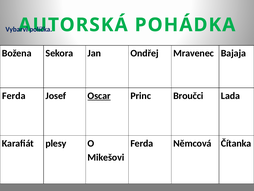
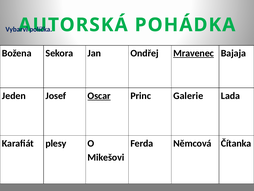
Mravenec underline: none -> present
Ferda at (14, 96): Ferda -> Jeden
Broučci: Broučci -> Galerie
